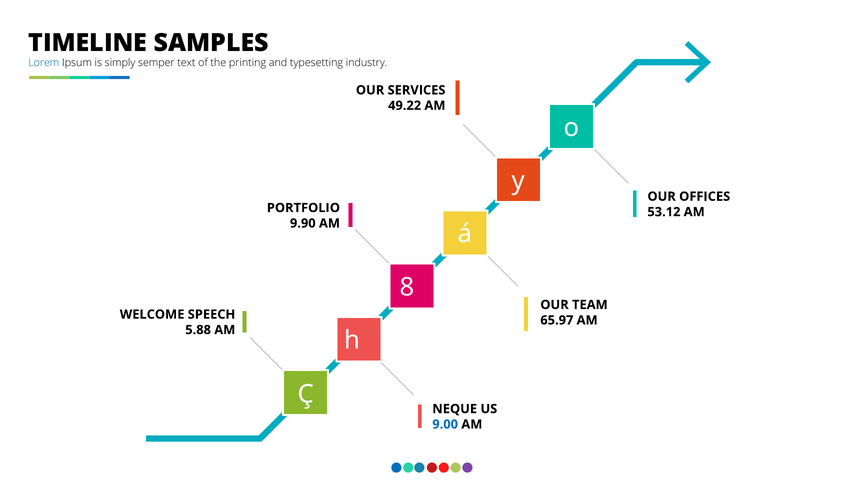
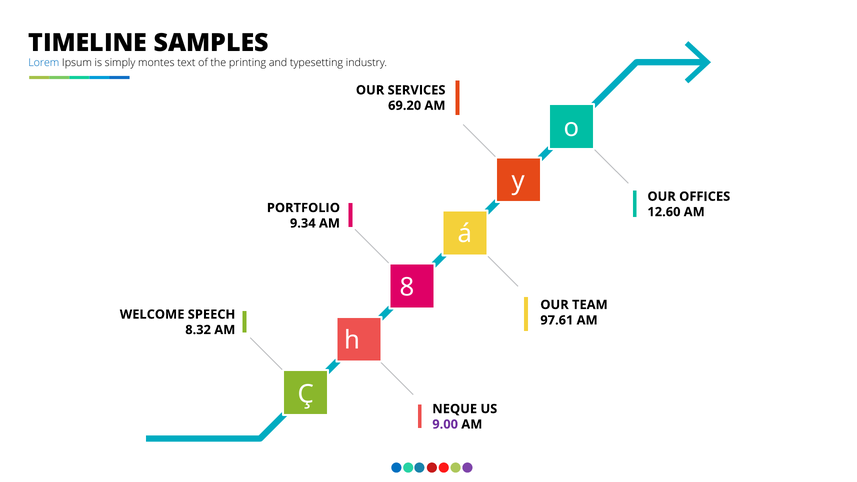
semper: semper -> montes
49.22: 49.22 -> 69.20
53.12: 53.12 -> 12.60
9.90: 9.90 -> 9.34
65.97: 65.97 -> 97.61
5.88: 5.88 -> 8.32
9.00 colour: blue -> purple
